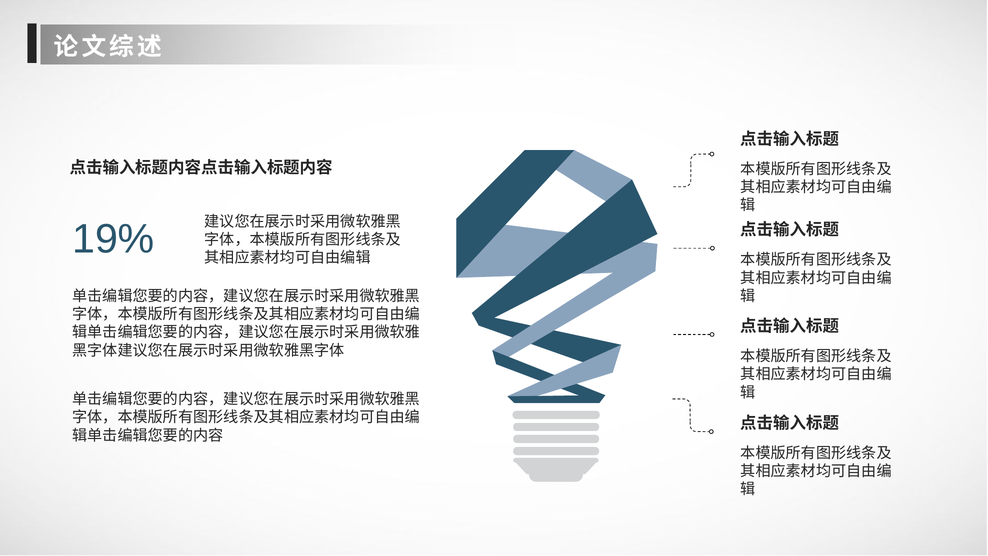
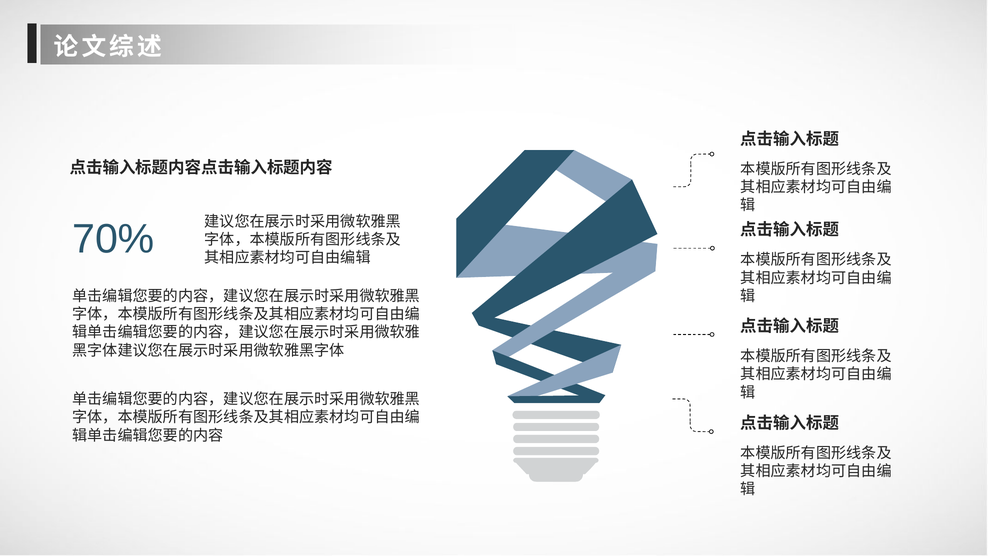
19%: 19% -> 70%
